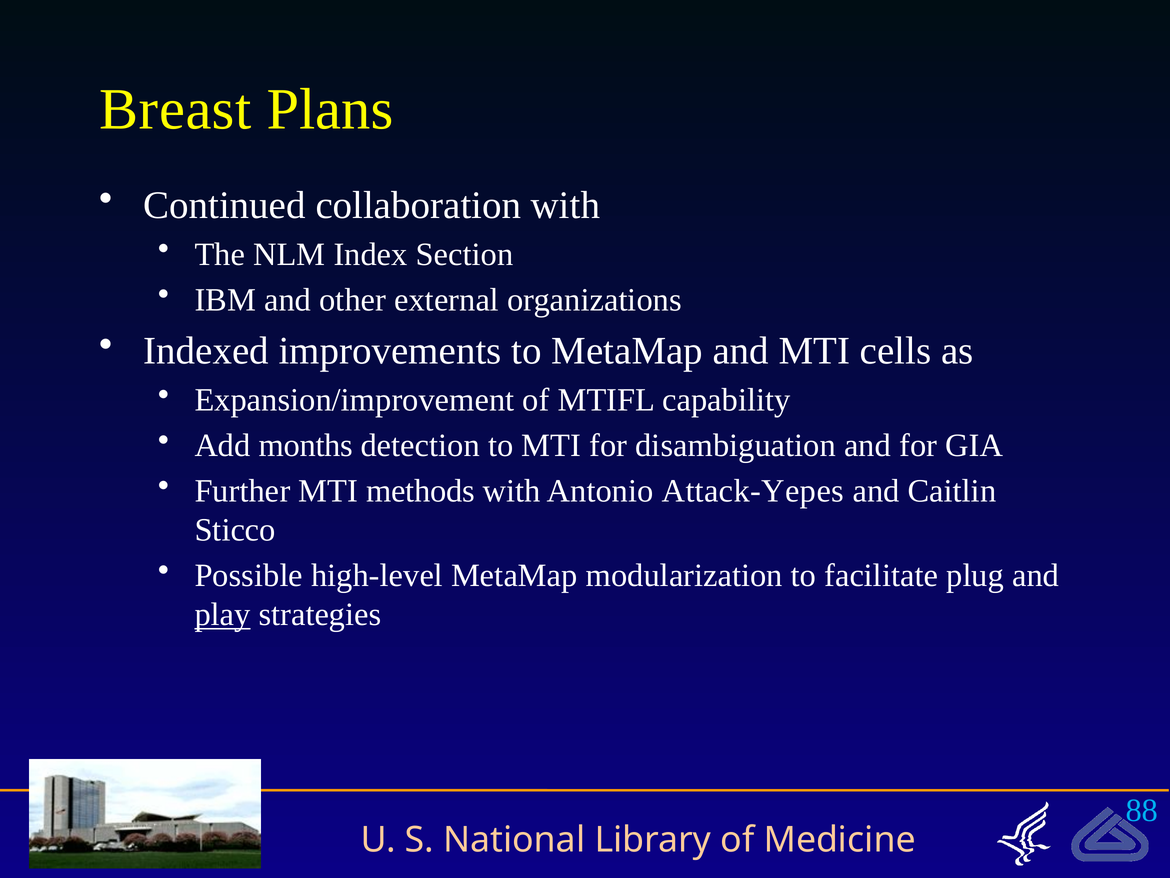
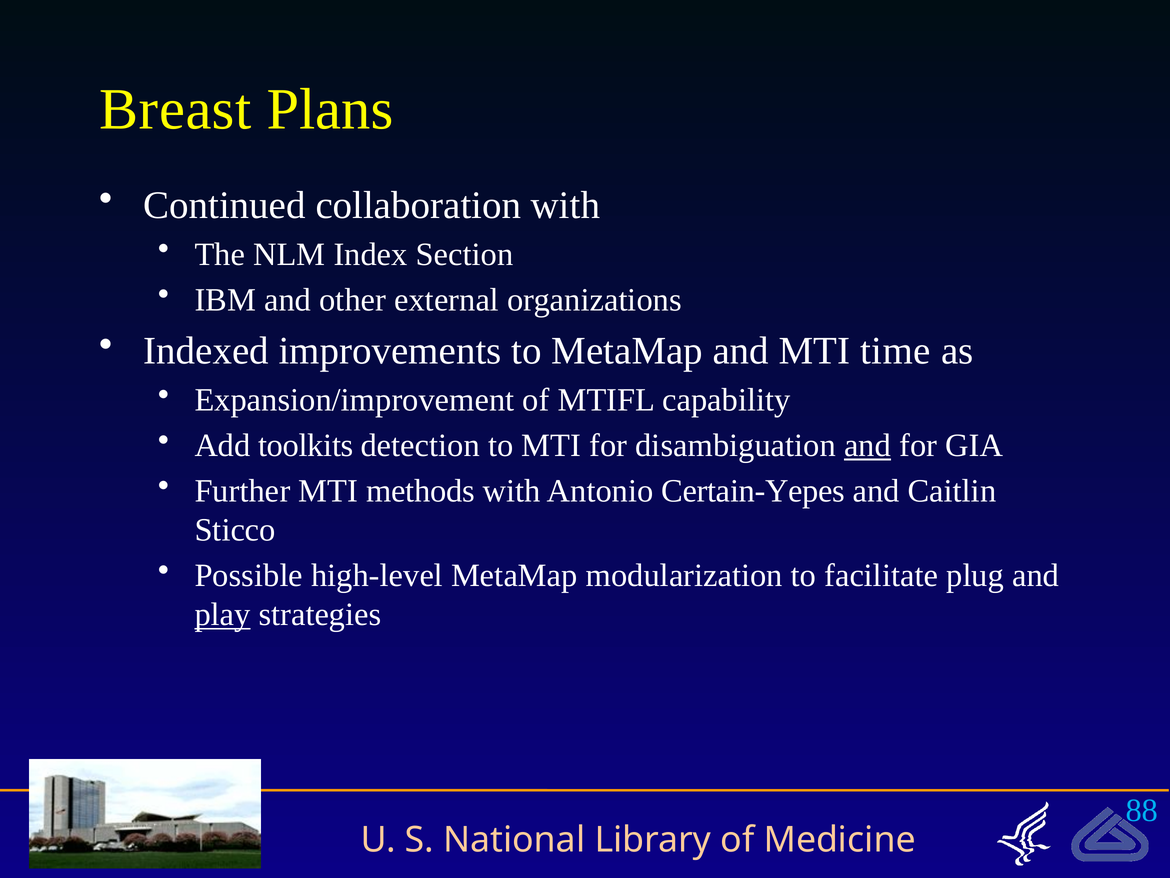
cells: cells -> time
months: months -> toolkits
and at (868, 445) underline: none -> present
Attack-Yepes: Attack-Yepes -> Certain-Yepes
